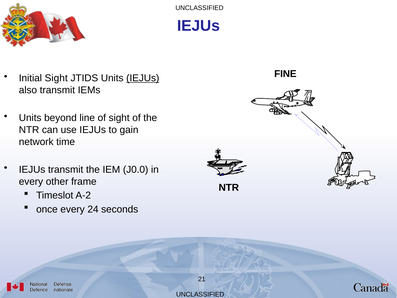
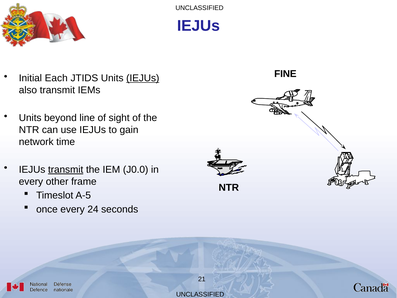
Initial Sight: Sight -> Each
transmit at (66, 169) underline: none -> present
A-2: A-2 -> A-5
